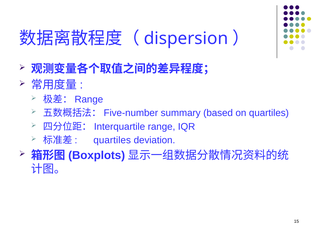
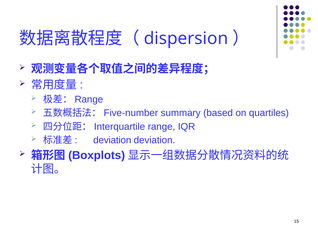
quartiles at (112, 140): quartiles -> deviation
